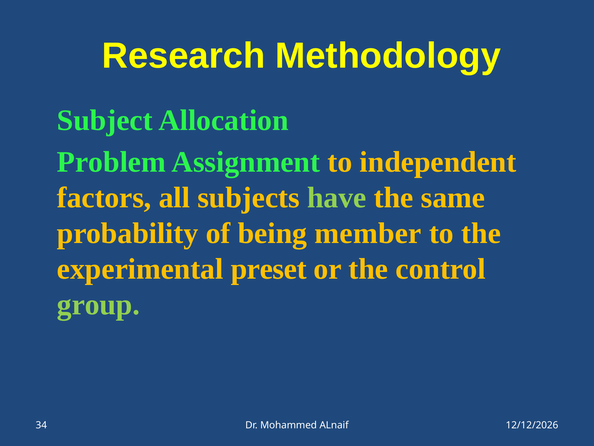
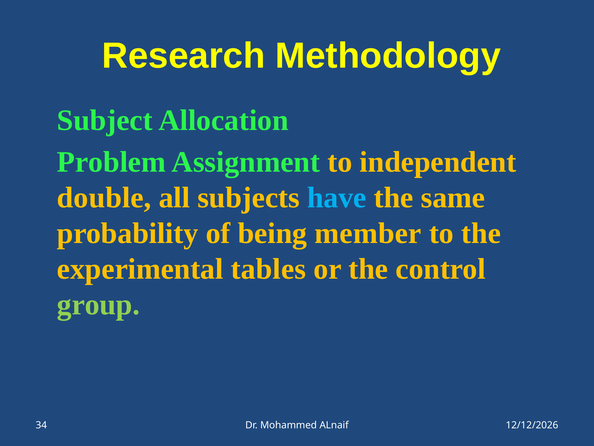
factors: factors -> double
have colour: light green -> light blue
preset: preset -> tables
